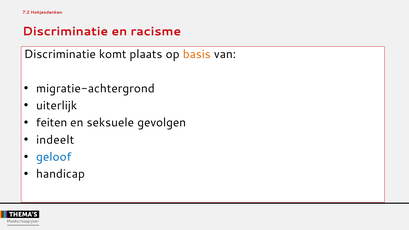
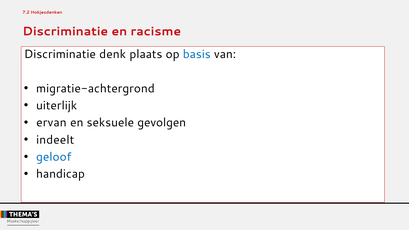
komt: komt -> denk
basis colour: orange -> blue
feiten: feiten -> ervan
